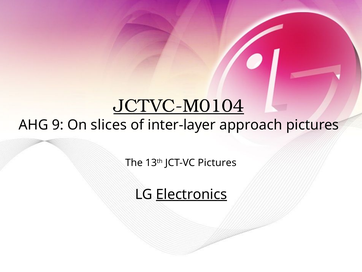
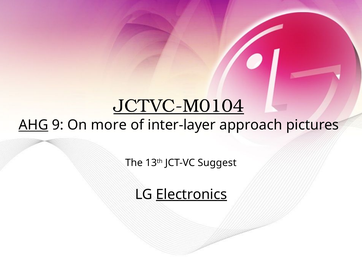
AHG underline: none -> present
slices: slices -> more
JCT-VC Pictures: Pictures -> Suggest
